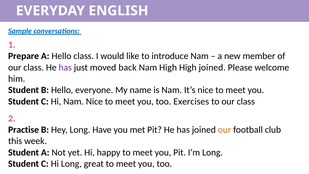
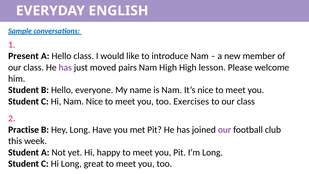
Prepare: Prepare -> Present
back: back -> pairs
High joined: joined -> lesson
our at (225, 130) colour: orange -> purple
